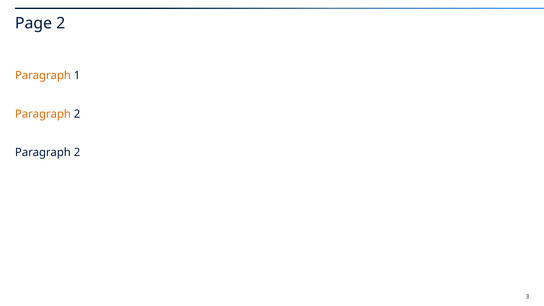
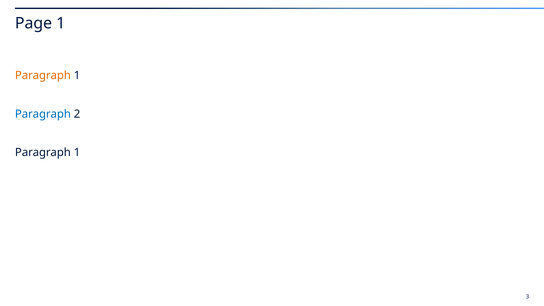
Page 2: 2 -> 1
Paragraph at (43, 114) colour: orange -> blue
2 at (77, 153): 2 -> 1
